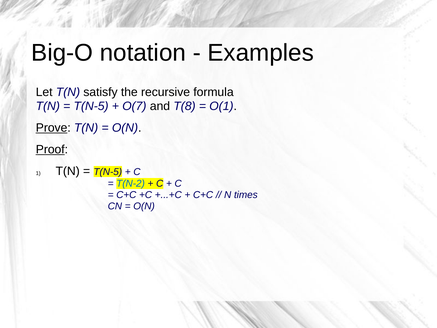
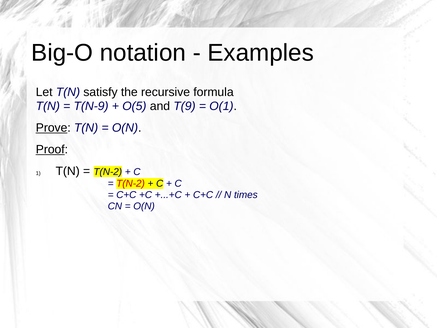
T(N-5 at (91, 106): T(N-5 -> T(N-9
O(7: O(7 -> O(5
T(8: T(8 -> T(9
T(N-5 at (108, 172): T(N-5 -> T(N-2
T(N-2 at (131, 183) colour: blue -> red
